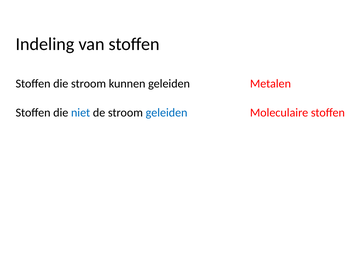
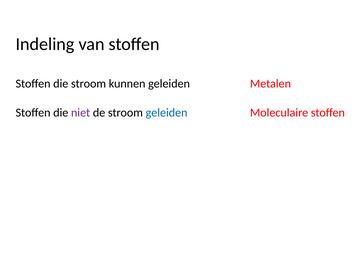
niet colour: blue -> purple
